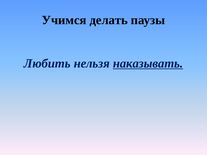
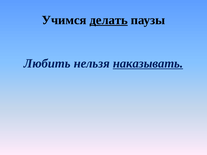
делать underline: none -> present
